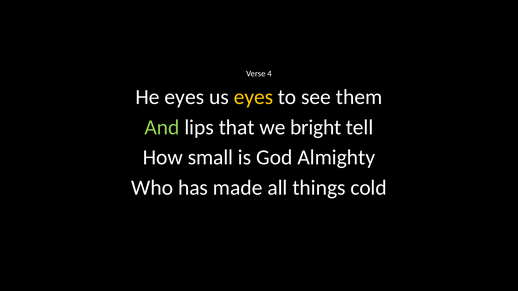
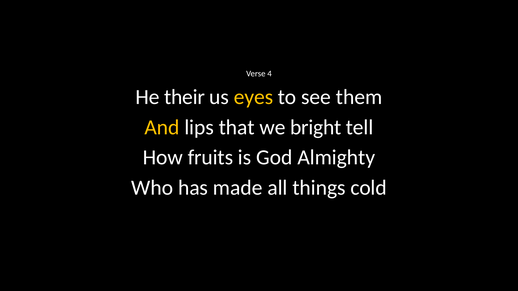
He eyes: eyes -> their
And colour: light green -> yellow
small: small -> fruits
